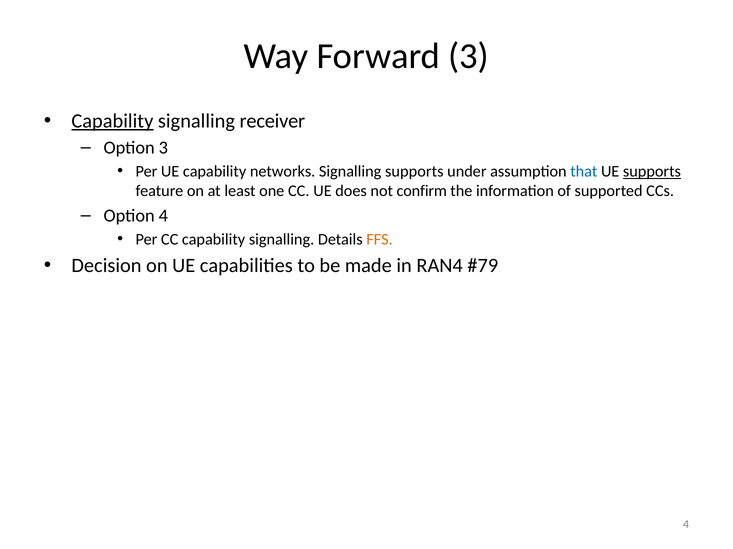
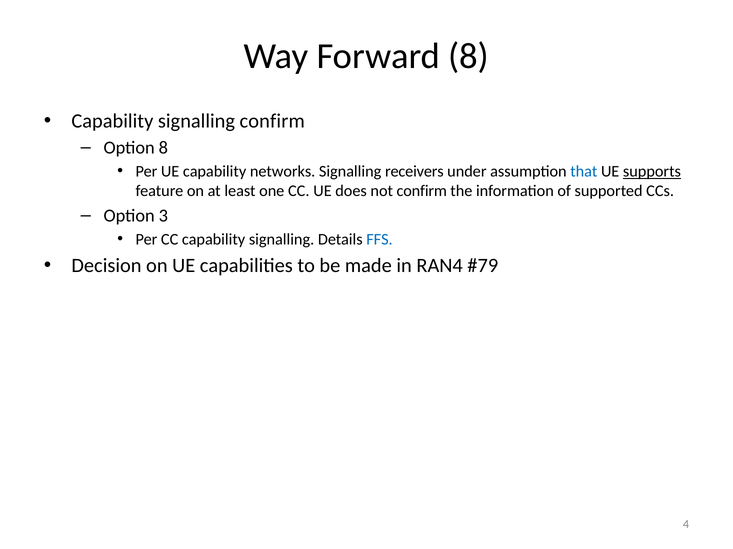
Forward 3: 3 -> 8
Capability at (112, 121) underline: present -> none
signalling receiver: receiver -> confirm
Option 3: 3 -> 8
Signalling supports: supports -> receivers
Option 4: 4 -> 3
FFS colour: orange -> blue
